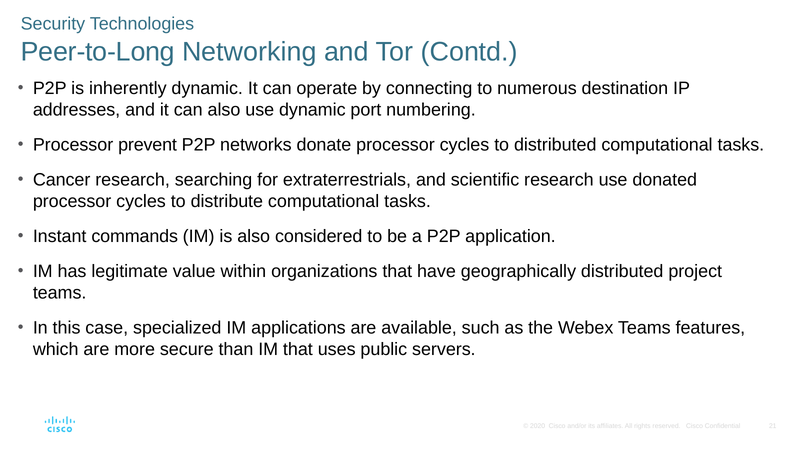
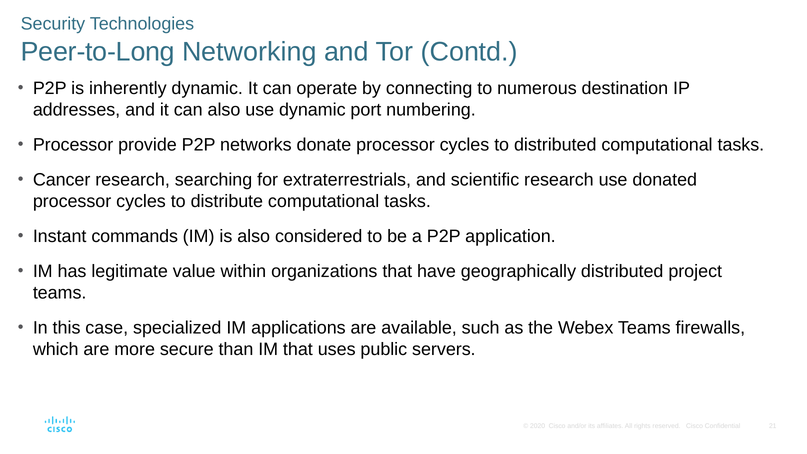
prevent: prevent -> provide
features: features -> firewalls
